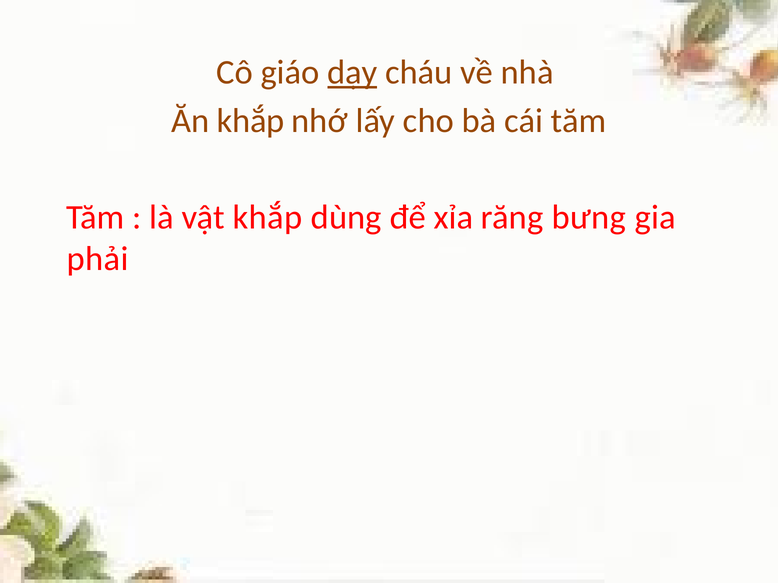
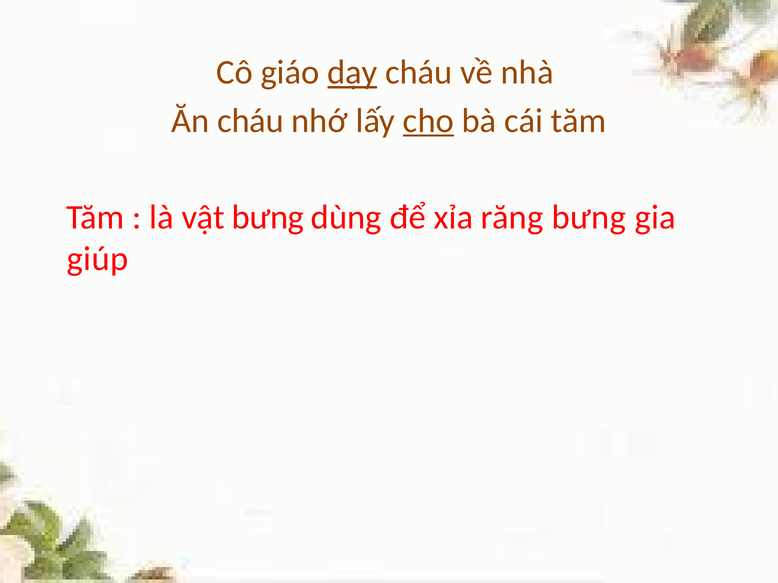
Ăn khắp: khắp -> cháu
cho underline: none -> present
vật khắp: khắp -> bưng
phải: phải -> giúp
